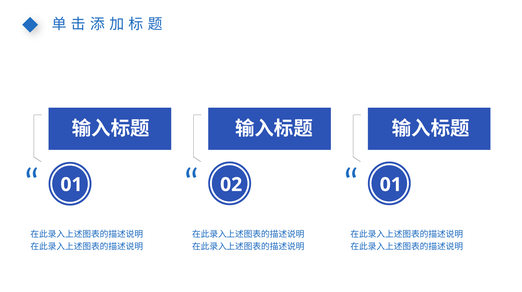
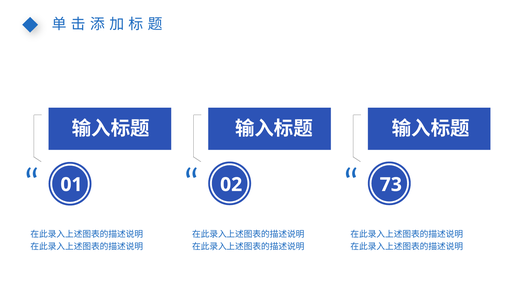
02 01: 01 -> 73
